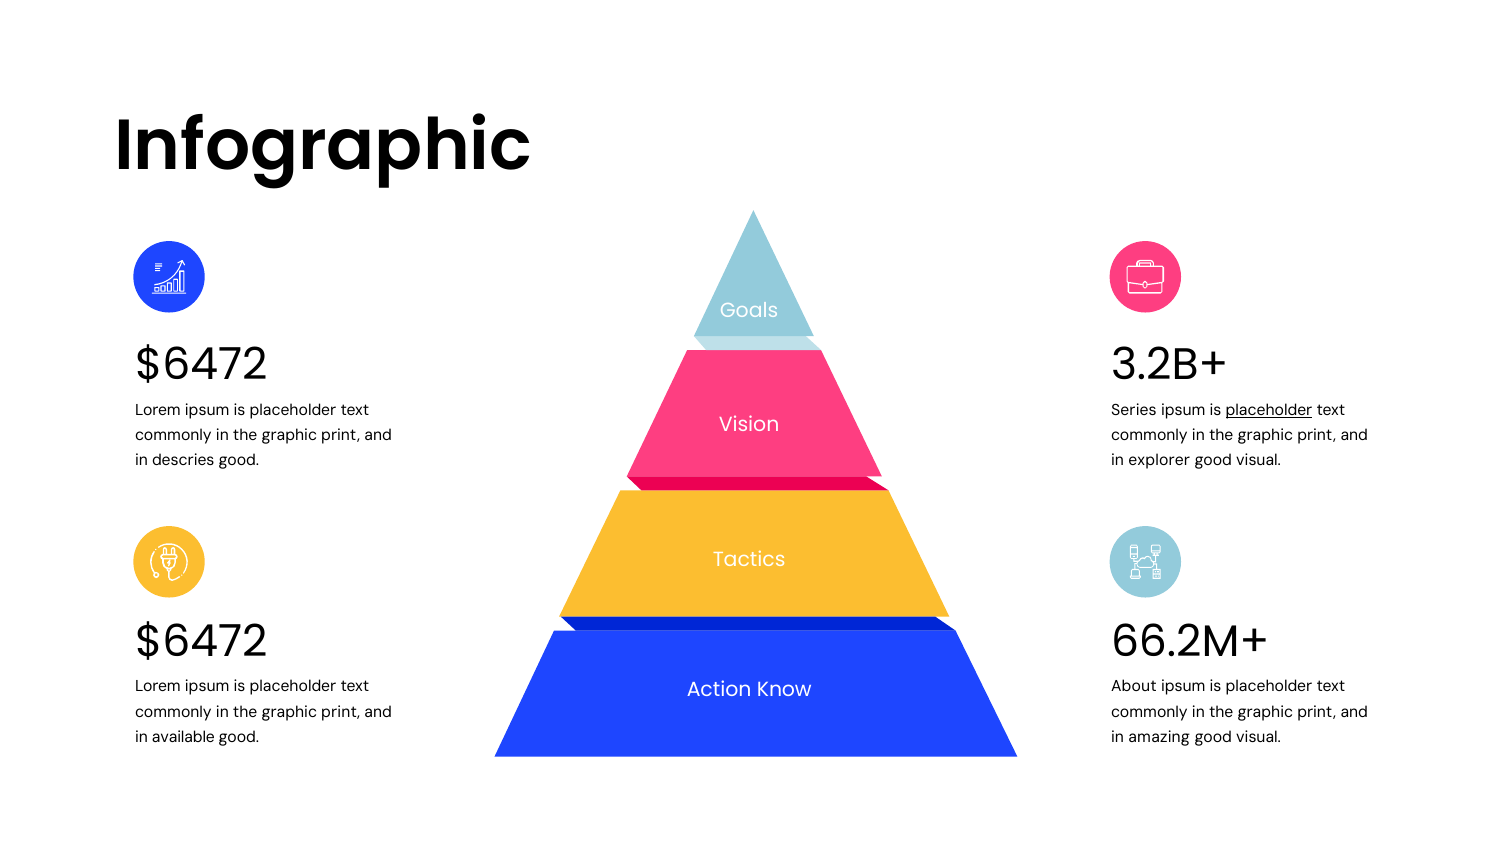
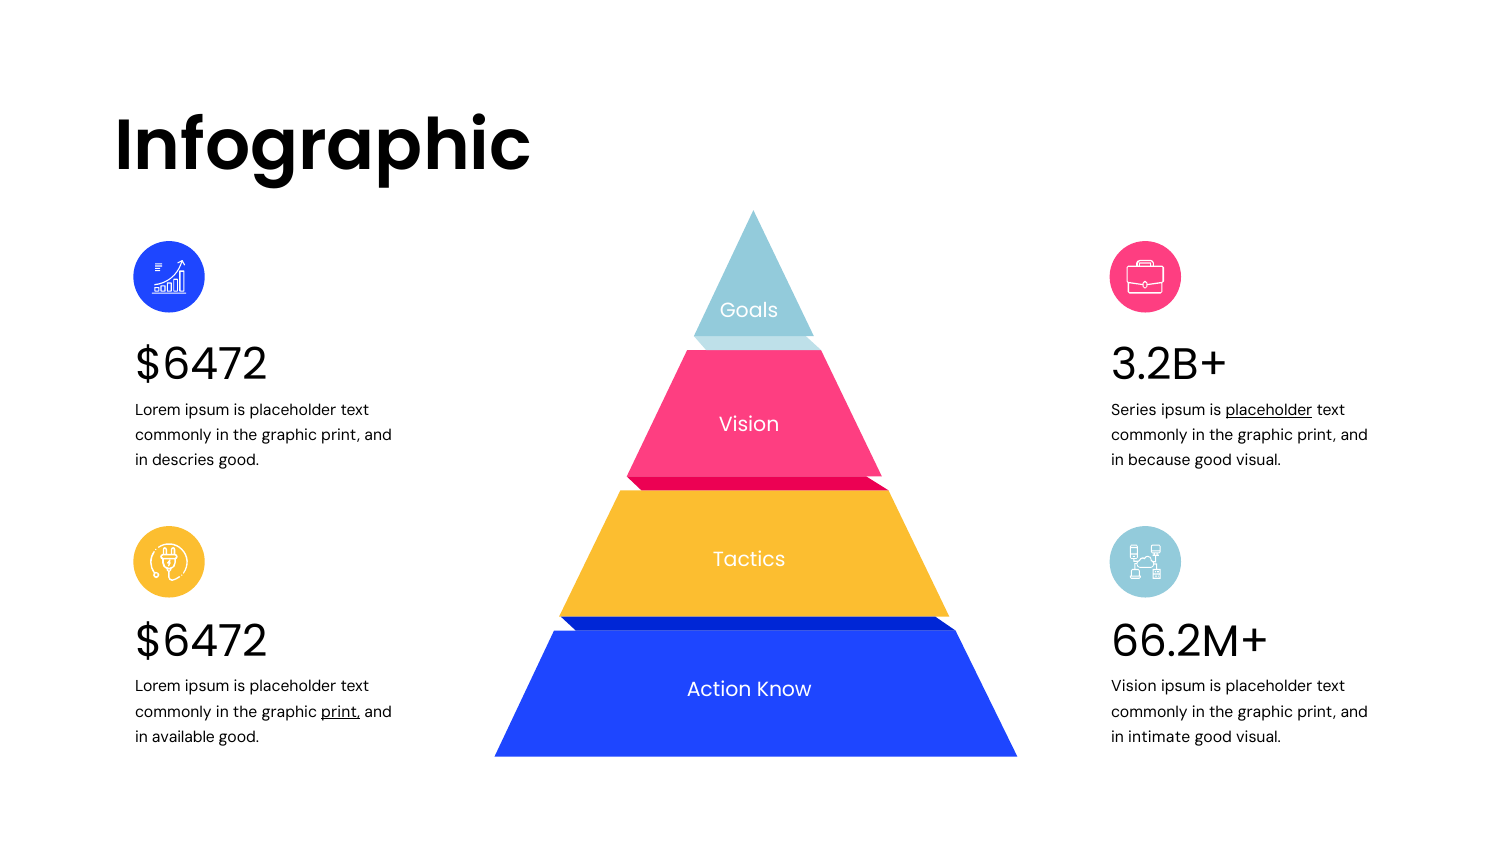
explorer: explorer -> because
About at (1134, 686): About -> Vision
print at (341, 711) underline: none -> present
amazing: amazing -> intimate
